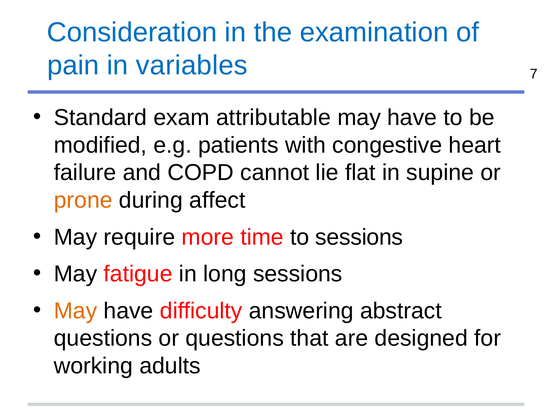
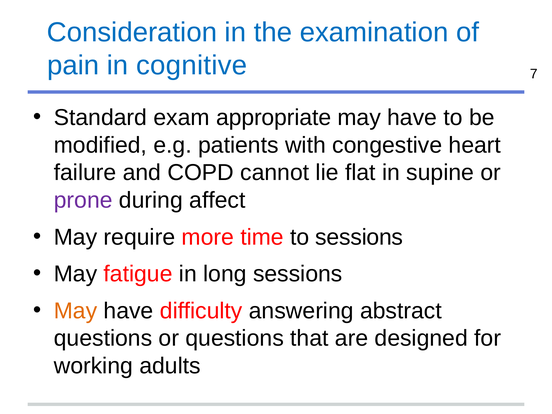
variables: variables -> cognitive
attributable: attributable -> appropriate
prone colour: orange -> purple
